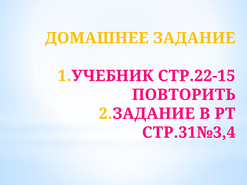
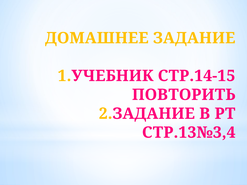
СТР.22-15: СТР.22-15 -> СТР.14-15
СТР.31№3,4: СТР.31№3,4 -> СТР.13№3,4
